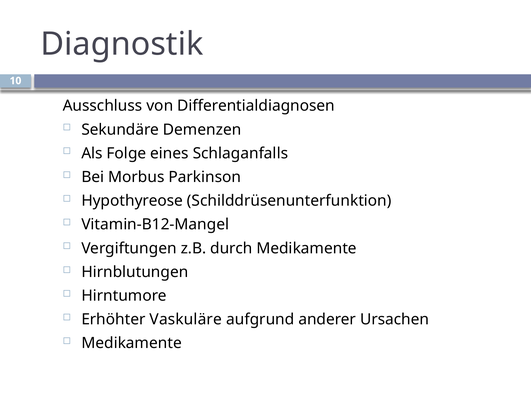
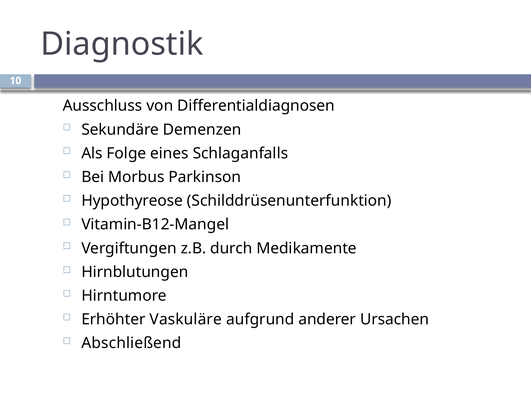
Medikamente at (132, 343): Medikamente -> Abschließend
